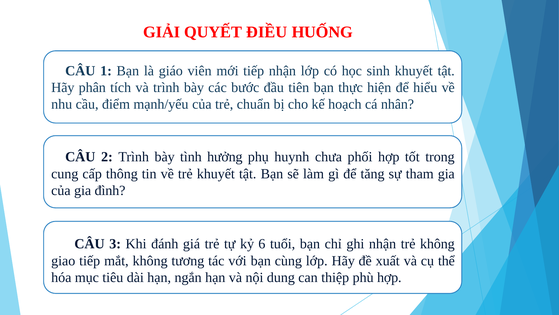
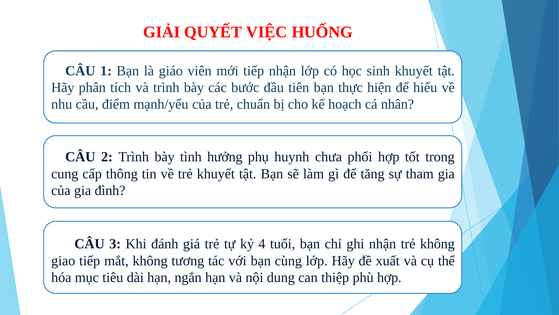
ĐIỀU: ĐIỀU -> VIỆC
6: 6 -> 4
